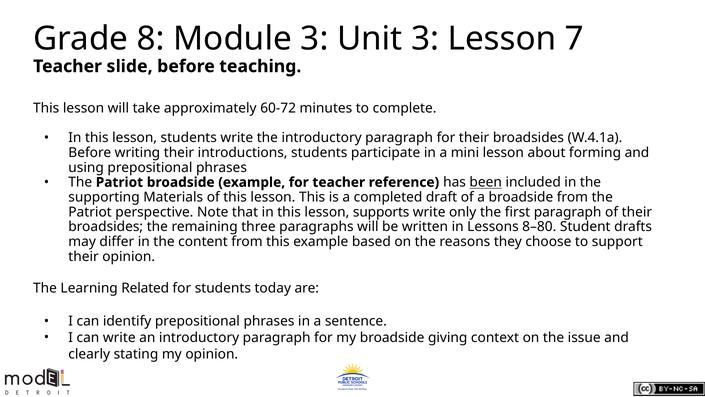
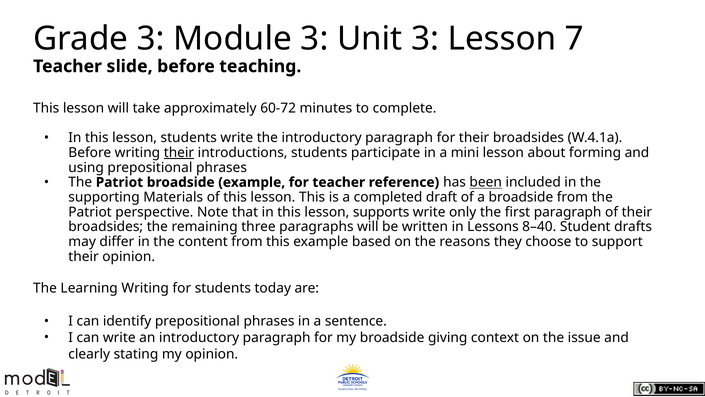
Grade 8: 8 -> 3
their at (179, 152) underline: none -> present
8–80: 8–80 -> 8–40
Learning Related: Related -> Writing
